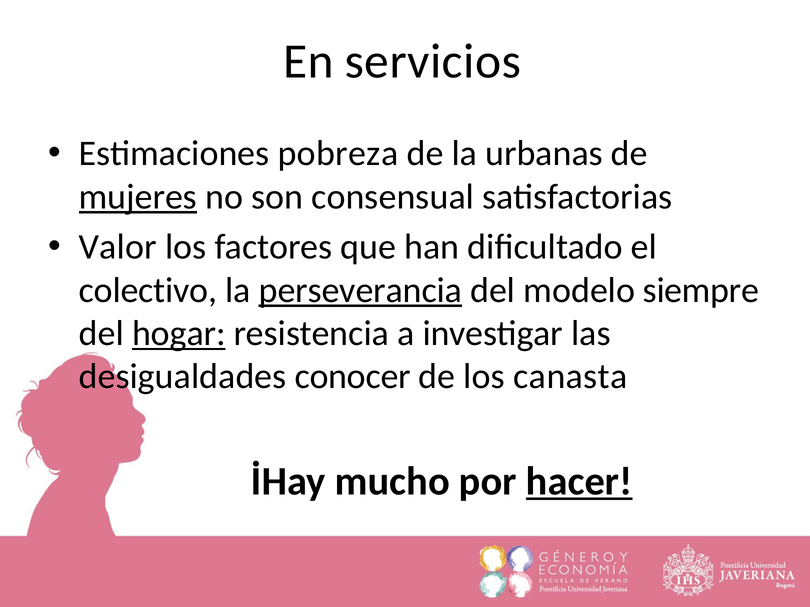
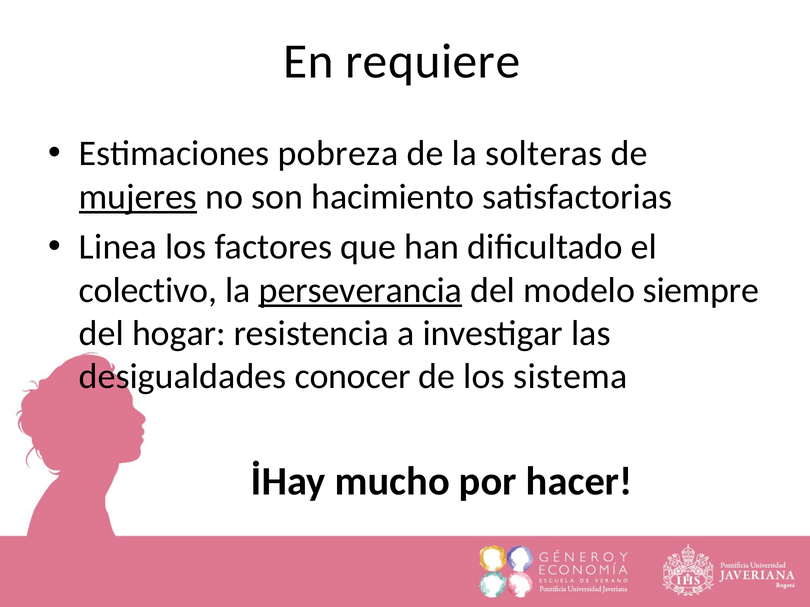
servicios: servicios -> requiere
urbanas: urbanas -> solteras
consensual: consensual -> hacimiento
Valor: Valor -> Linea
hogar underline: present -> none
canasta: canasta -> sistema
hacer underline: present -> none
